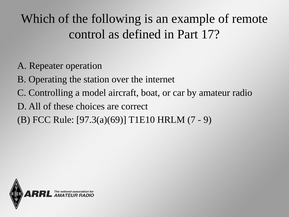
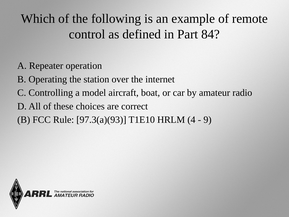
17: 17 -> 84
97.3(a)(69: 97.3(a)(69 -> 97.3(a)(93
7: 7 -> 4
